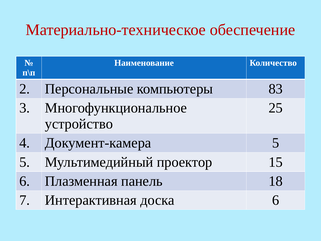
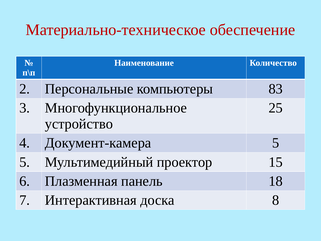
доска 6: 6 -> 8
